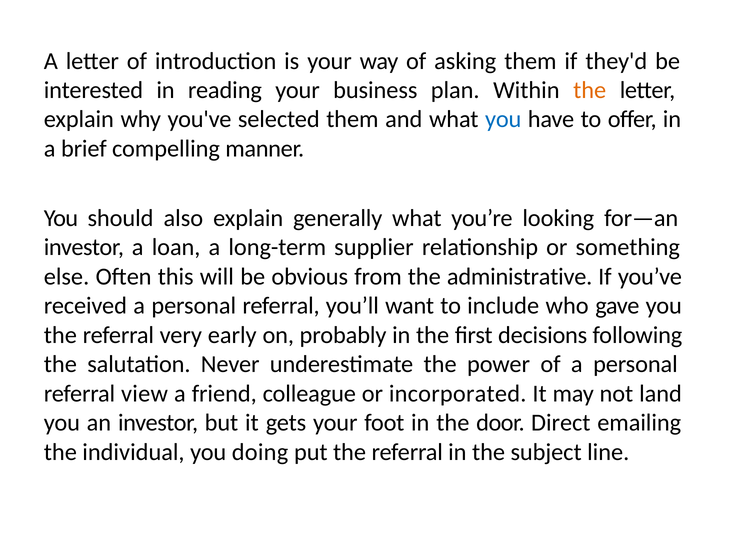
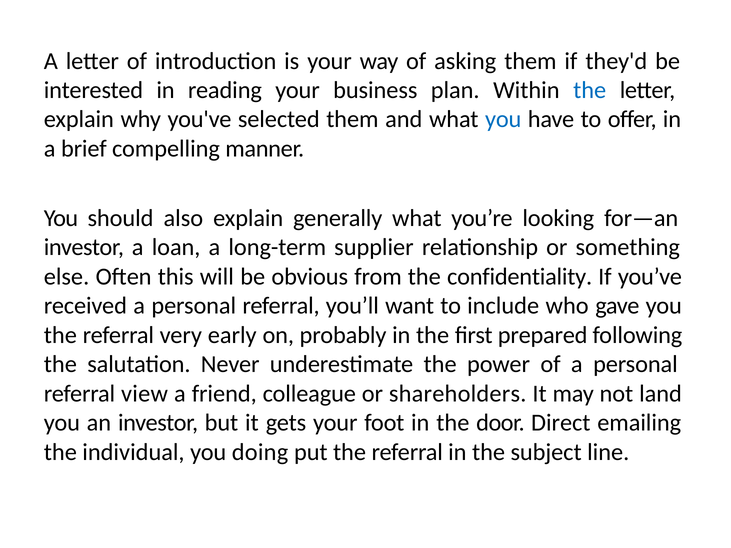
the at (590, 90) colour: orange -> blue
administrative: administrative -> confidentiality
decisions: decisions -> prepared
incorporated: incorporated -> shareholders
